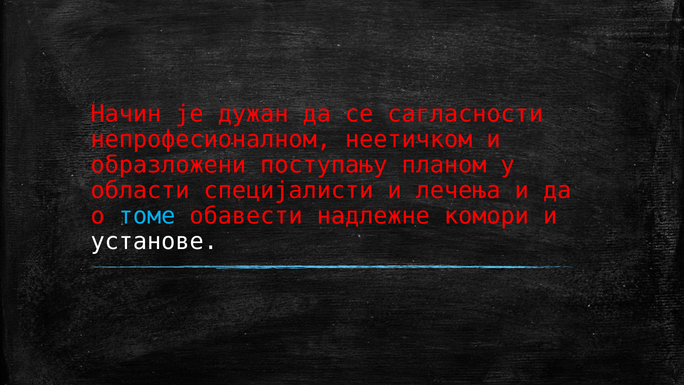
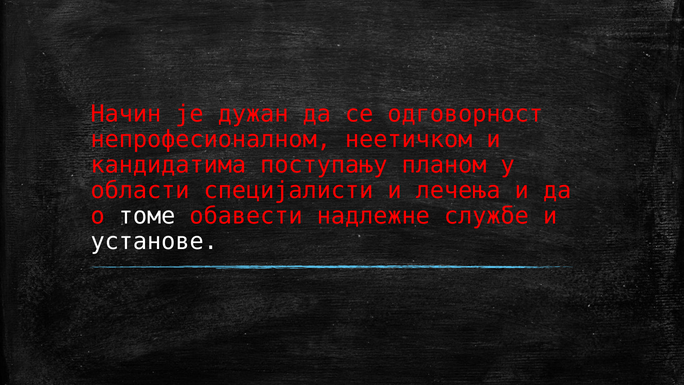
сагласности: сагласности -> одговорност
образложени: образложени -> кандидатима
томе colour: light blue -> white
комори: комори -> службе
